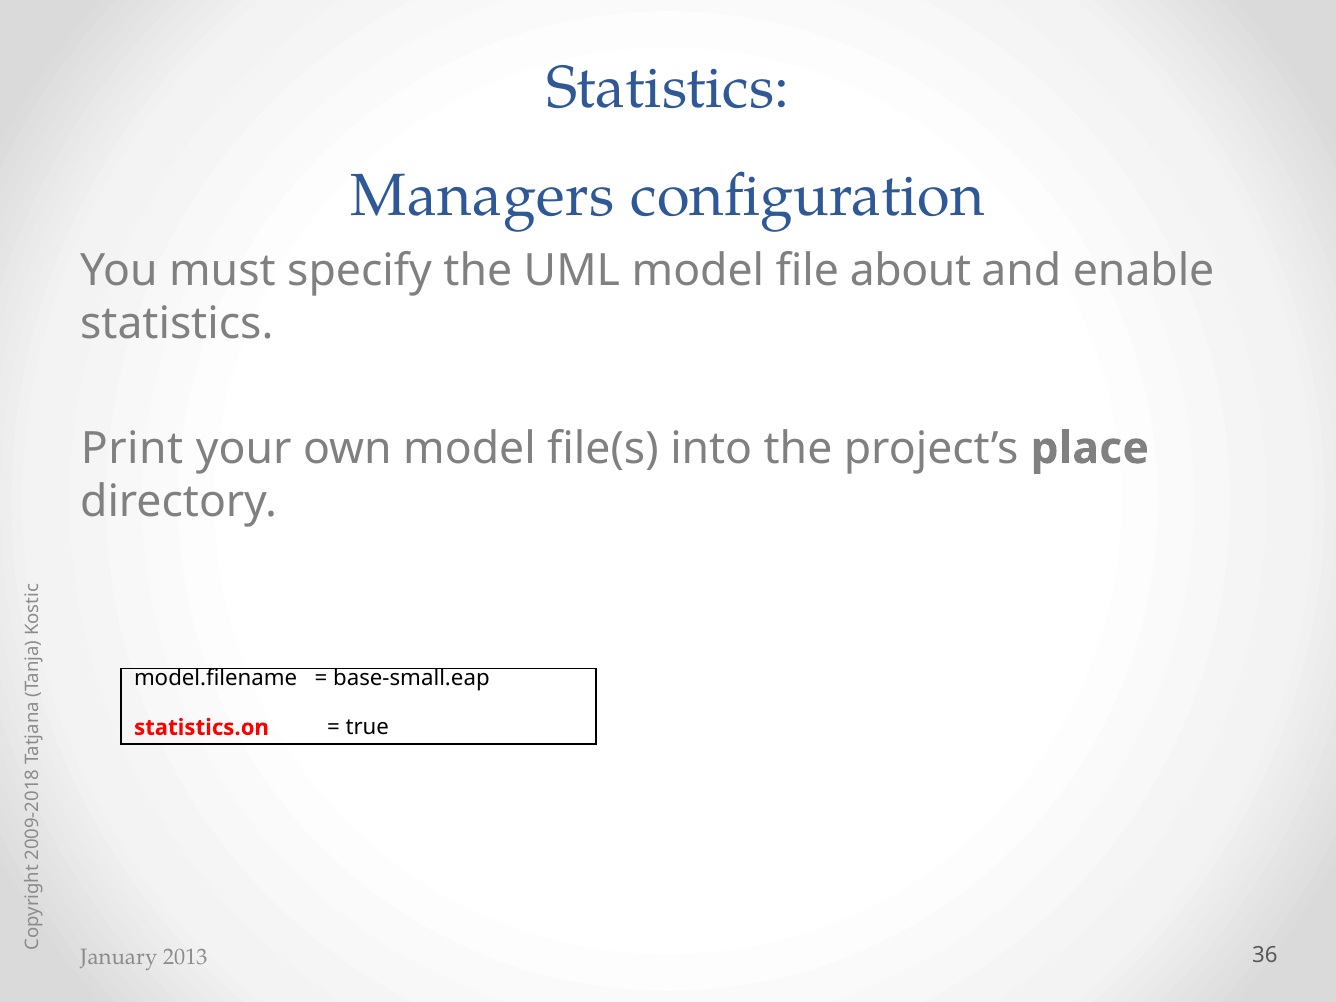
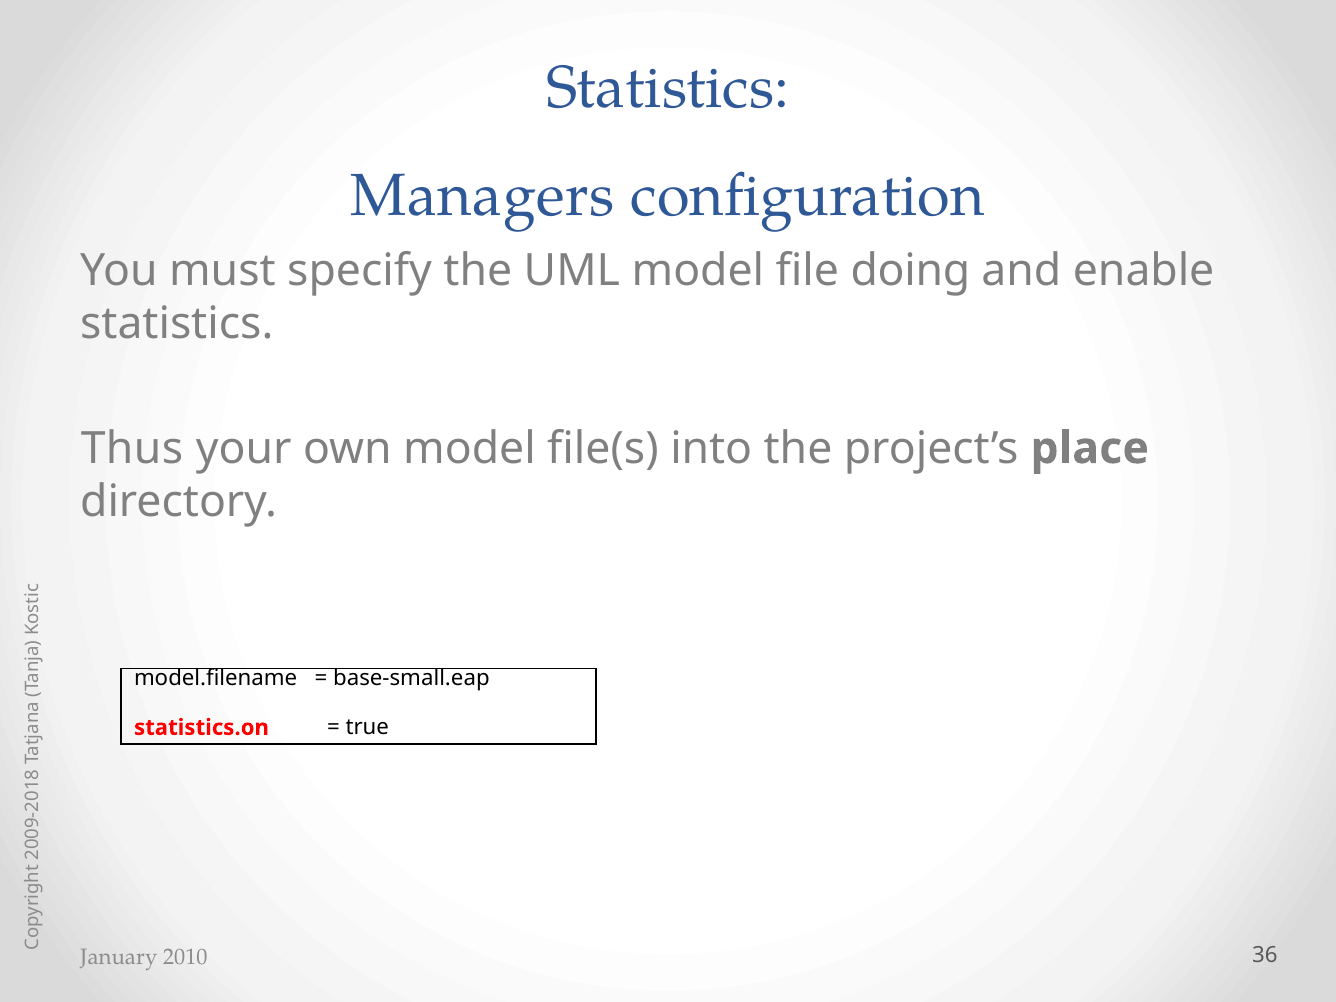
about: about -> doing
Print: Print -> Thus
2013: 2013 -> 2010
